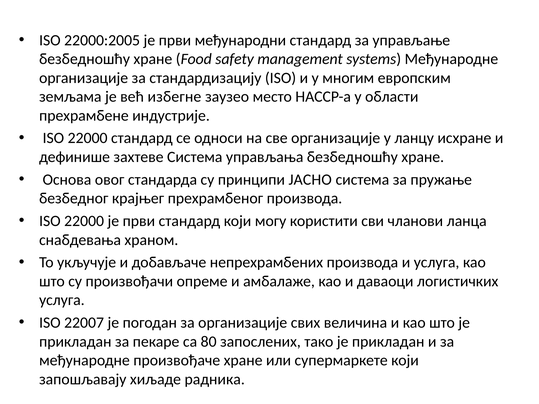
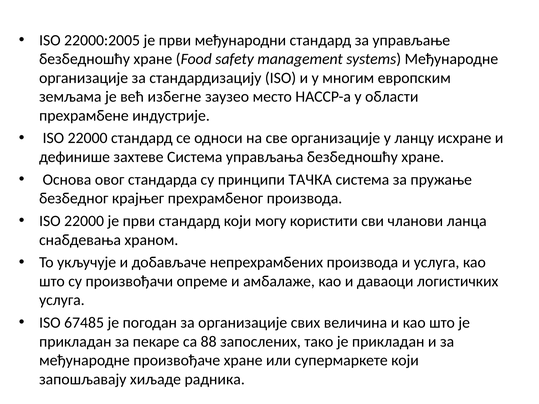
ЈАСНО: ЈАСНО -> ТАЧКА
22007: 22007 -> 67485
80: 80 -> 88
